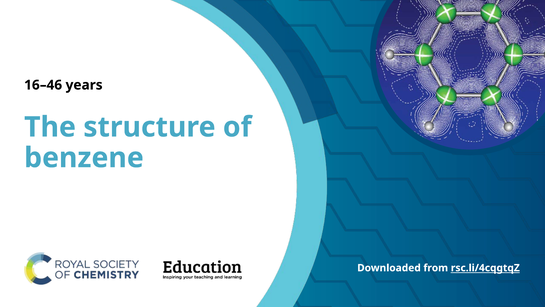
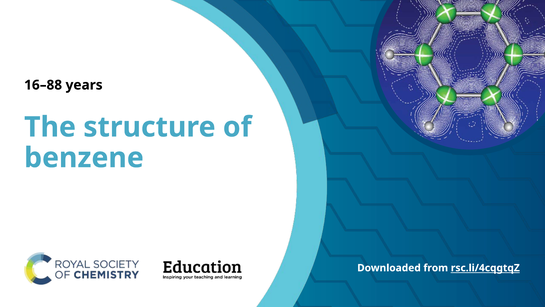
16–46: 16–46 -> 16–88
